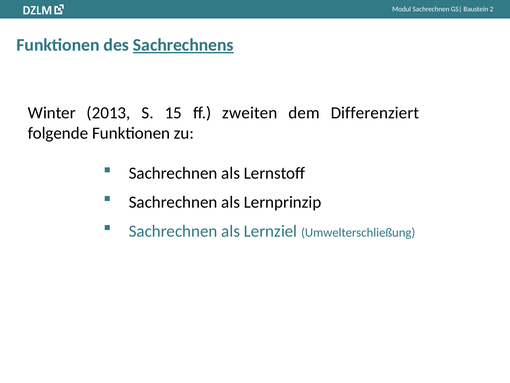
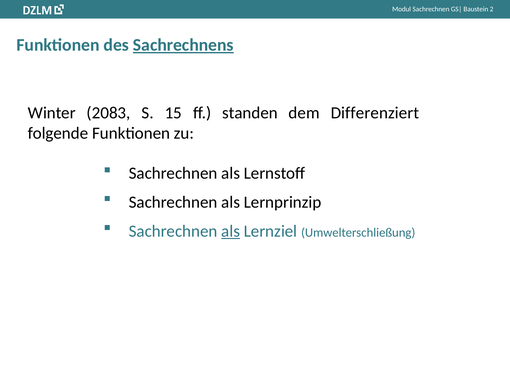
2013: 2013 -> 2083
zweiten: zweiten -> standen
als at (231, 231) underline: none -> present
